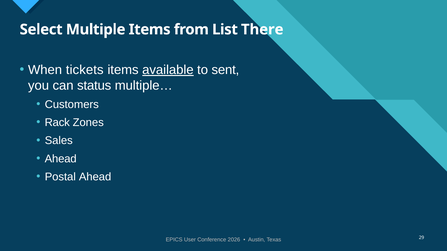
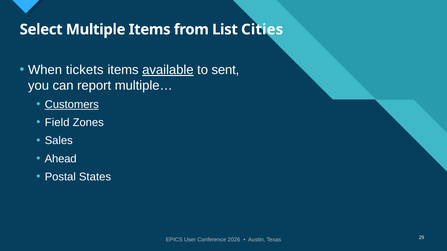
There: There -> Cities
status: status -> report
Customers underline: none -> present
Rack: Rack -> Field
Postal Ahead: Ahead -> States
